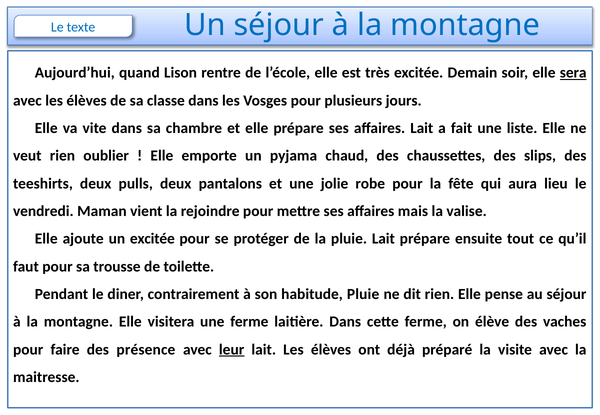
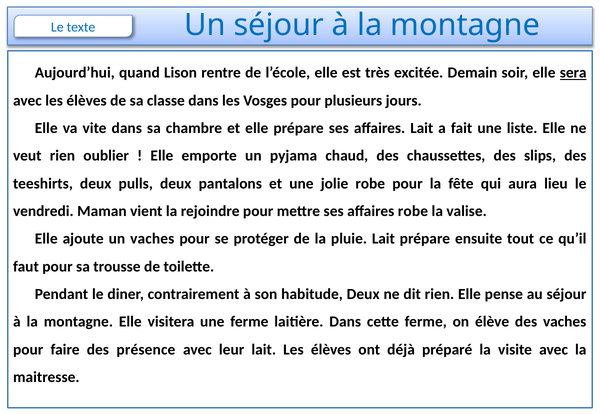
affaires mais: mais -> robe
un excitée: excitée -> vaches
habitude Pluie: Pluie -> Deux
leur underline: present -> none
